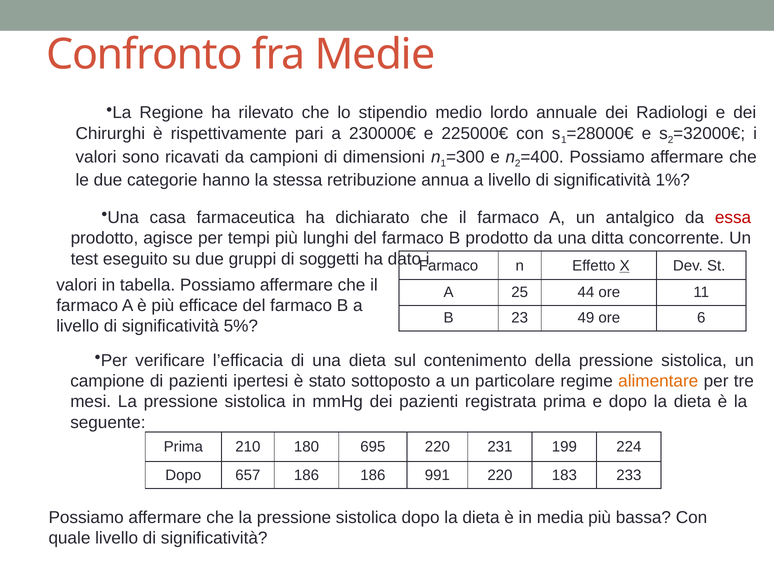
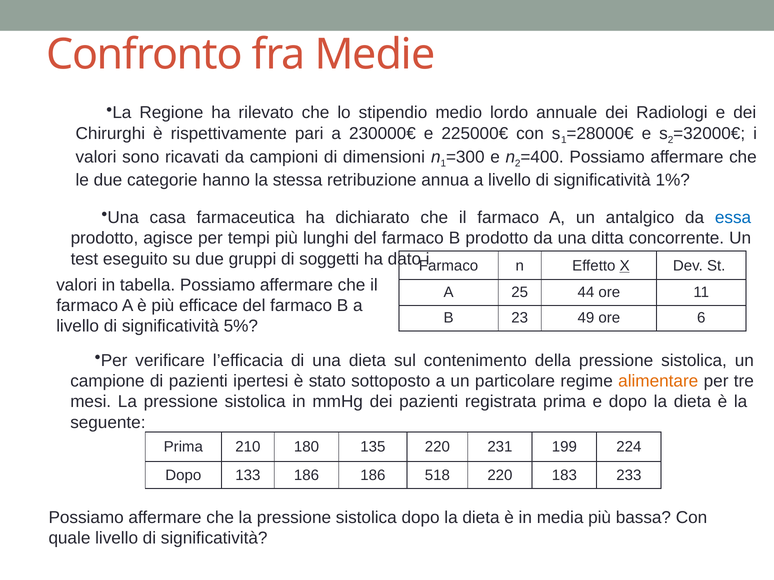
essa colour: red -> blue
695: 695 -> 135
657: 657 -> 133
991: 991 -> 518
